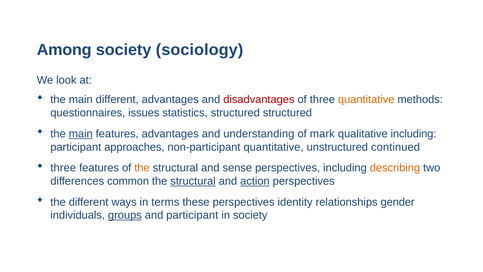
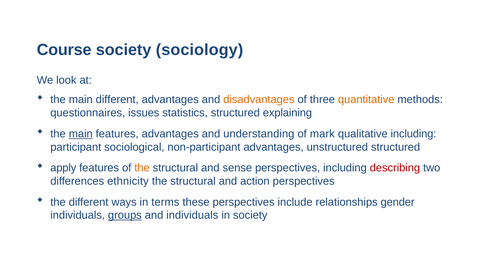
Among: Among -> Course
disadvantages colour: red -> orange
structured structured: structured -> explaining
approaches: approaches -> sociological
non-participant quantitative: quantitative -> advantages
unstructured continued: continued -> structured
three at (63, 168): three -> apply
describing colour: orange -> red
common: common -> ethnicity
structural at (193, 181) underline: present -> none
action underline: present -> none
identity: identity -> include
and participant: participant -> individuals
